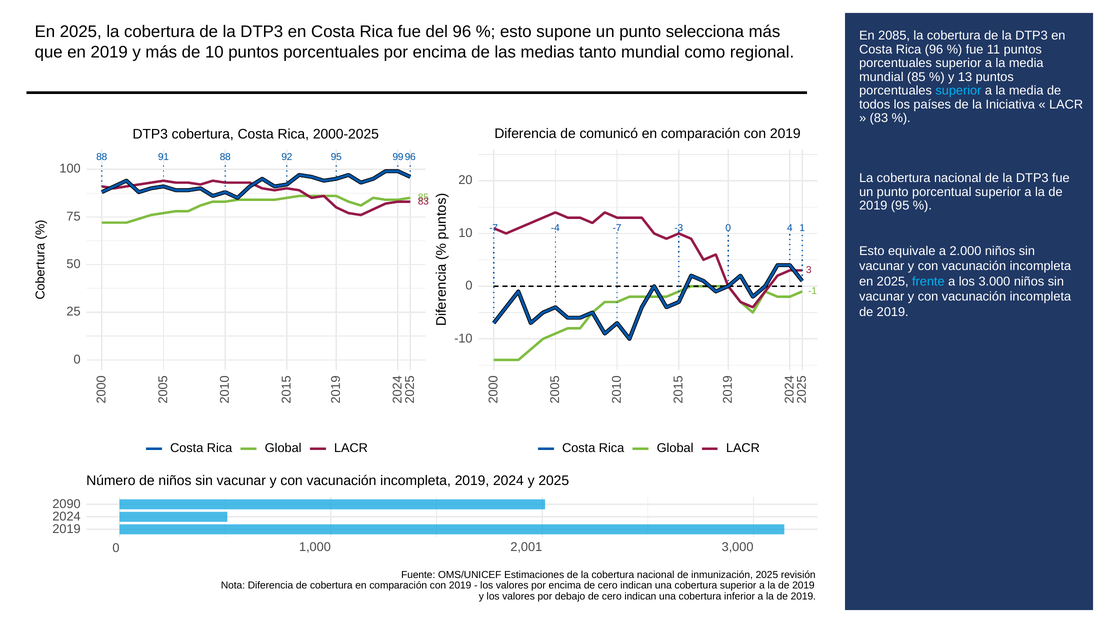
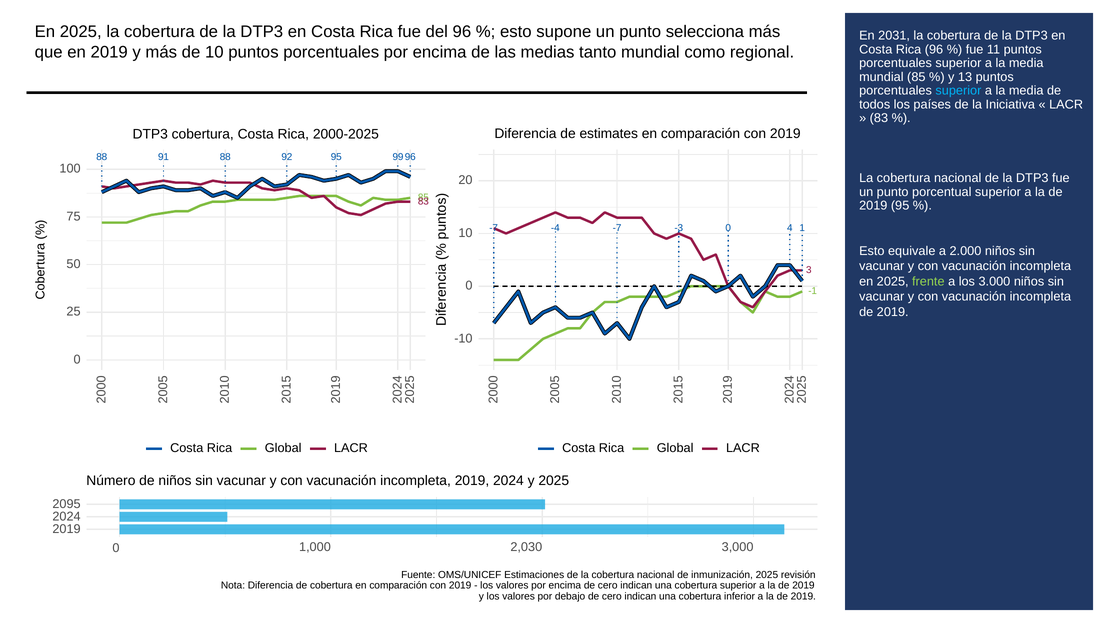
2085: 2085 -> 2031
comunicó: comunicó -> estimates
frente colour: light blue -> light green
2090: 2090 -> 2095
2,001: 2,001 -> 2,030
